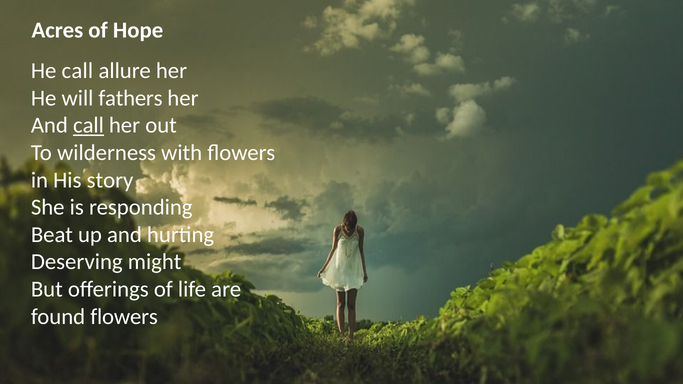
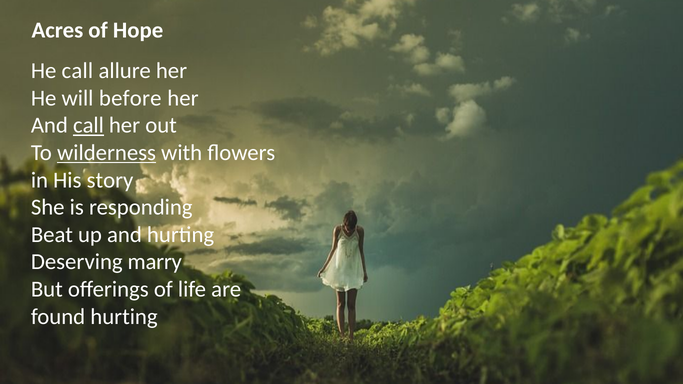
fathers: fathers -> before
wilderness underline: none -> present
might: might -> marry
found flowers: flowers -> hurting
